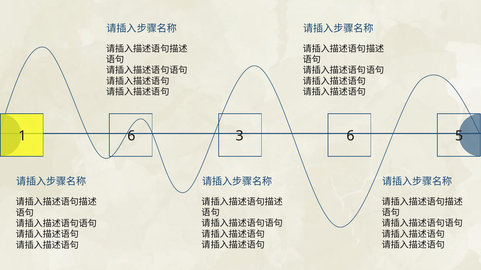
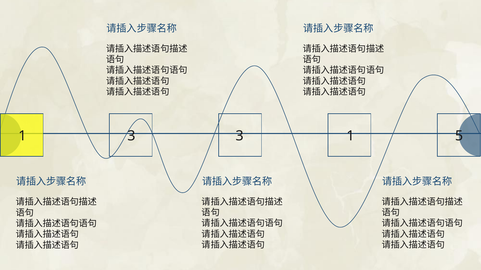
1 6: 6 -> 3
3 6: 6 -> 1
